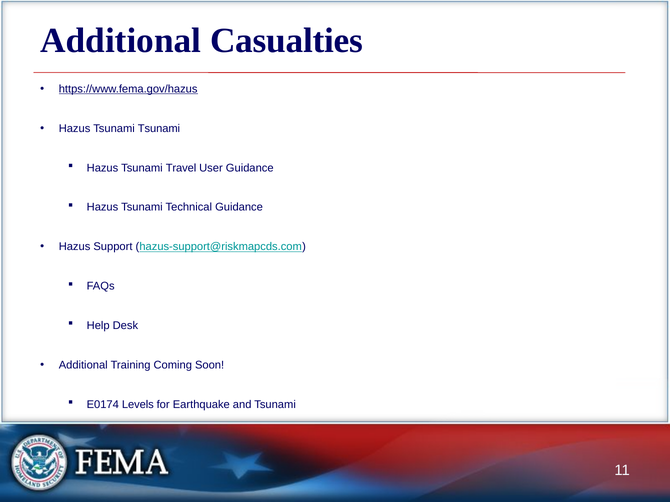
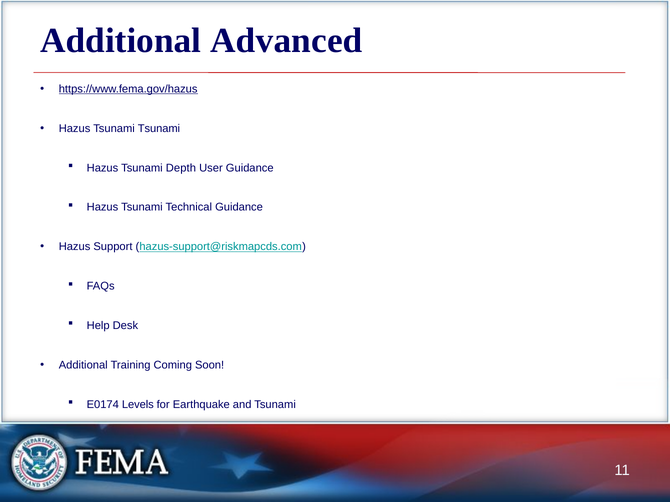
Casualties: Casualties -> Advanced
Travel: Travel -> Depth
